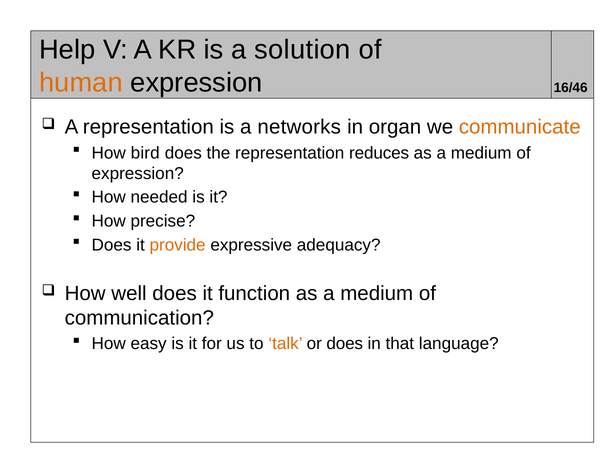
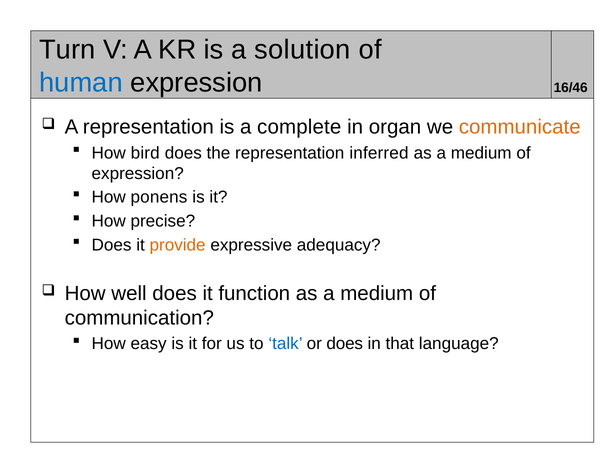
Help: Help -> Turn
human colour: orange -> blue
networks: networks -> complete
reduces: reduces -> inferred
needed: needed -> ponens
talk colour: orange -> blue
